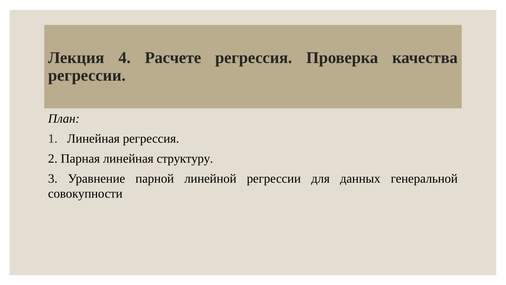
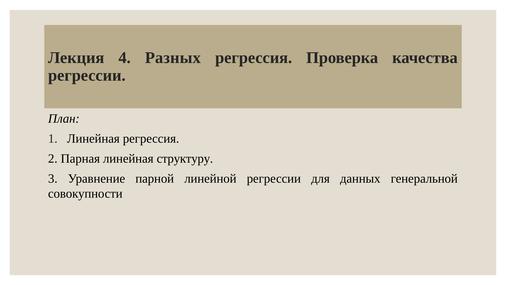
Расчете: Расчете -> Разных
